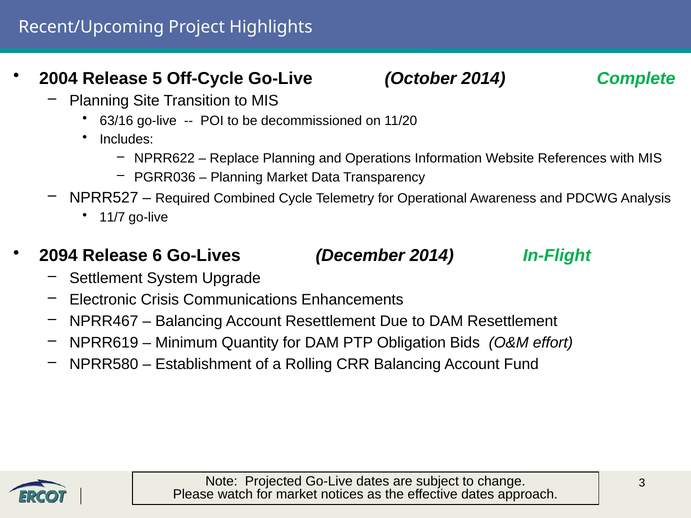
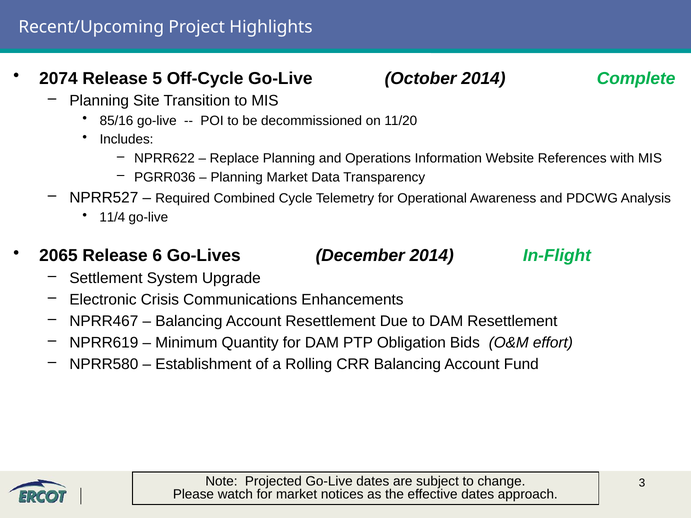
2004: 2004 -> 2074
63/16: 63/16 -> 85/16
11/7: 11/7 -> 11/4
2094: 2094 -> 2065
